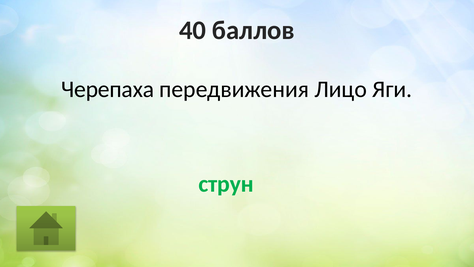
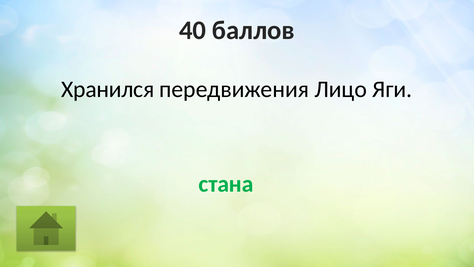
Черепаха: Черепаха -> Хранился
струн: струн -> стана
